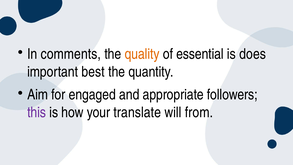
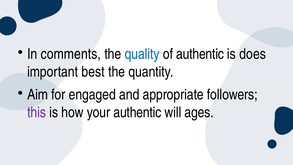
quality colour: orange -> blue
of essential: essential -> authentic
your translate: translate -> authentic
from: from -> ages
